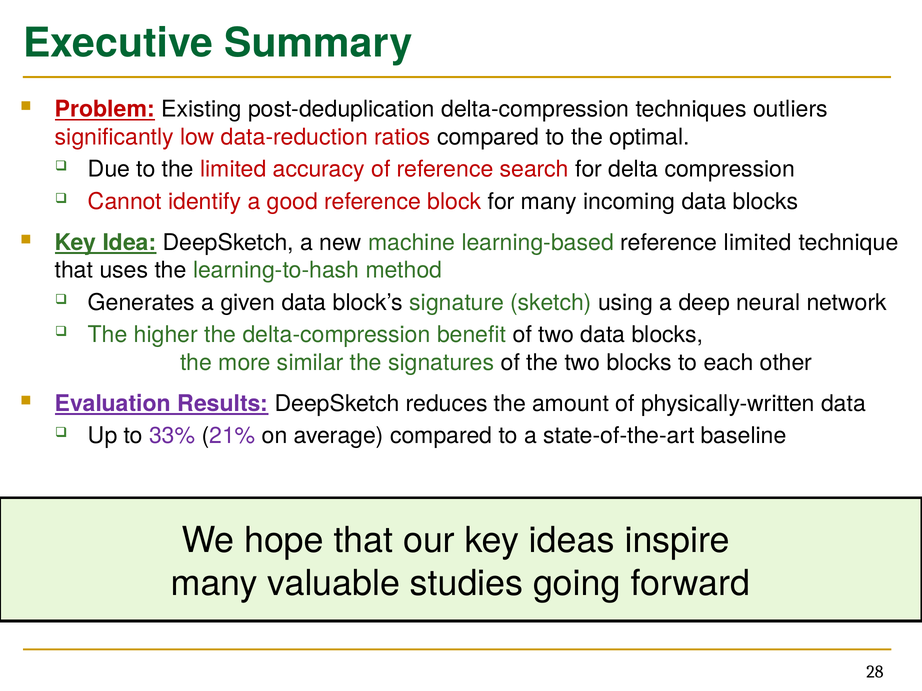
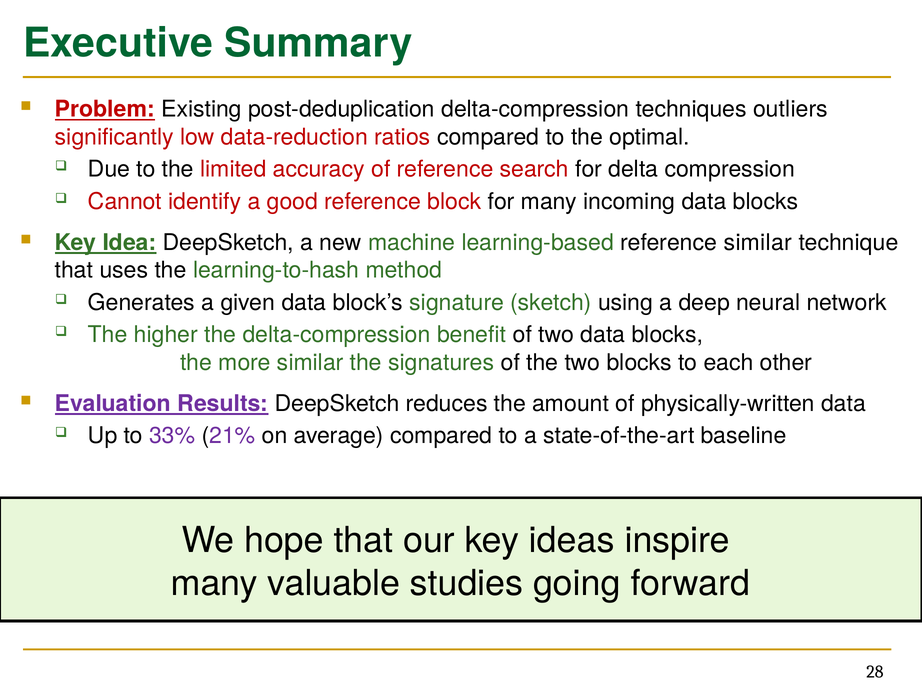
reference limited: limited -> similar
